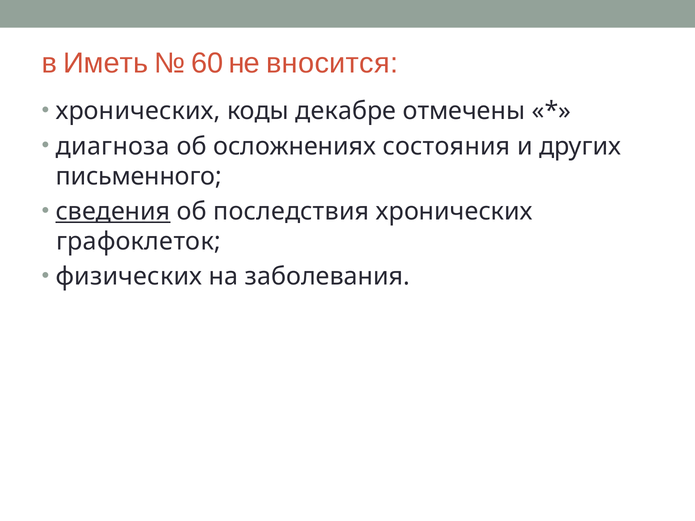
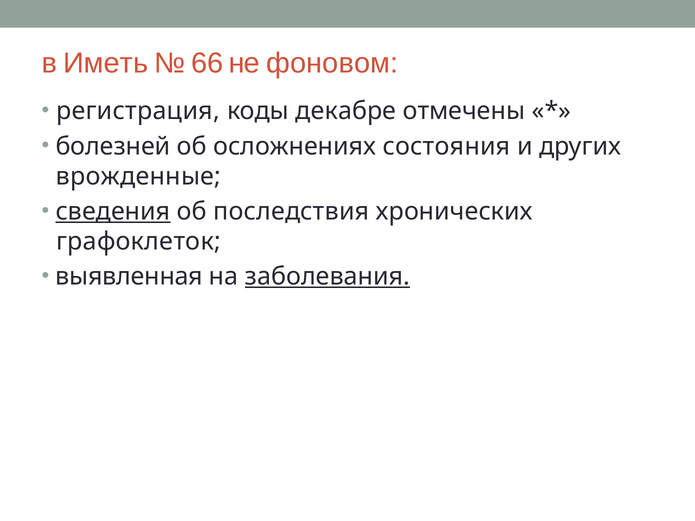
60: 60 -> 66
вносится: вносится -> фоновом
хронических at (138, 111): хронических -> регистрация
диагноза: диагноза -> болезней
письменного: письменного -> врожденные
физических: физических -> выявленная
заболевания underline: none -> present
